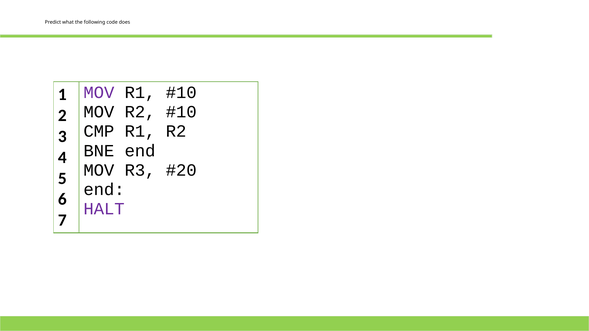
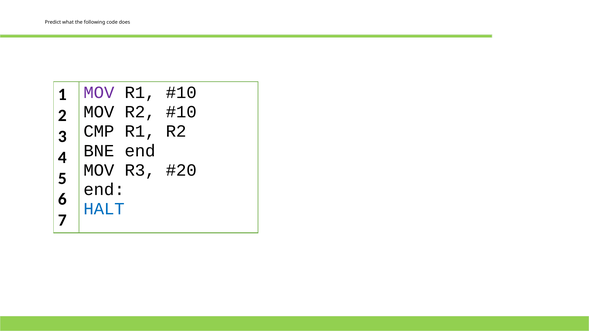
HALT colour: purple -> blue
